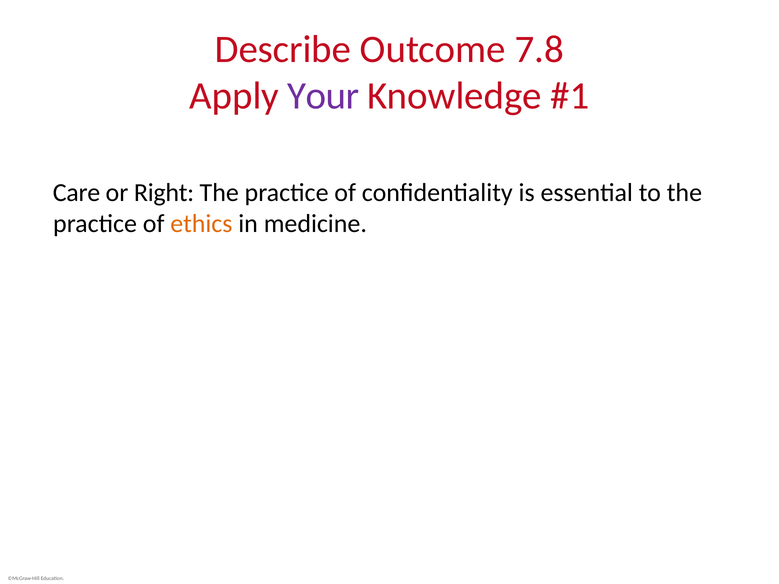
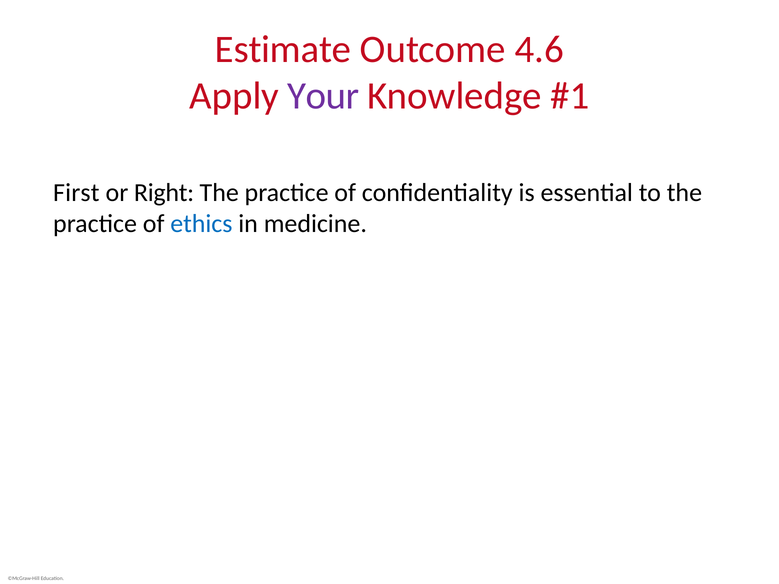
Describe: Describe -> Estimate
7.8: 7.8 -> 4.6
Care: Care -> First
ethics colour: orange -> blue
